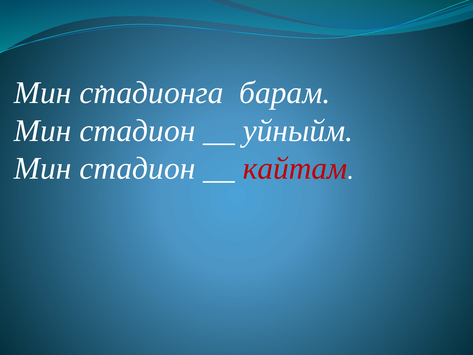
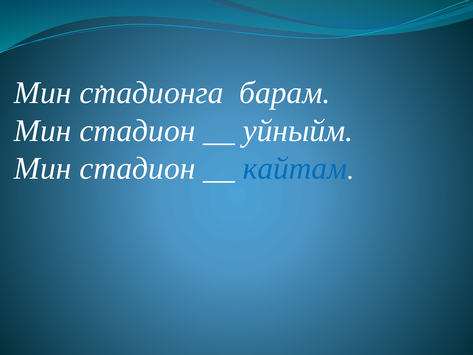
кайтам colour: red -> blue
